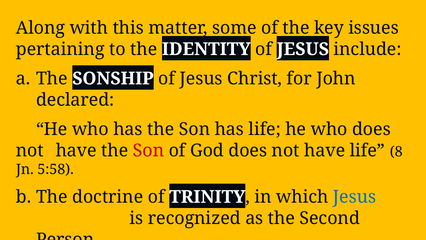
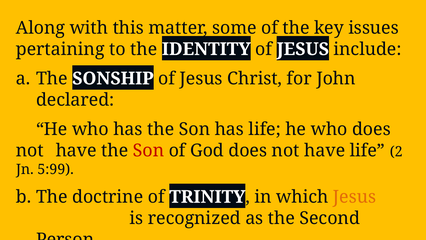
8: 8 -> 2
5:58: 5:58 -> 5:99
Jesus at (355, 197) colour: blue -> orange
